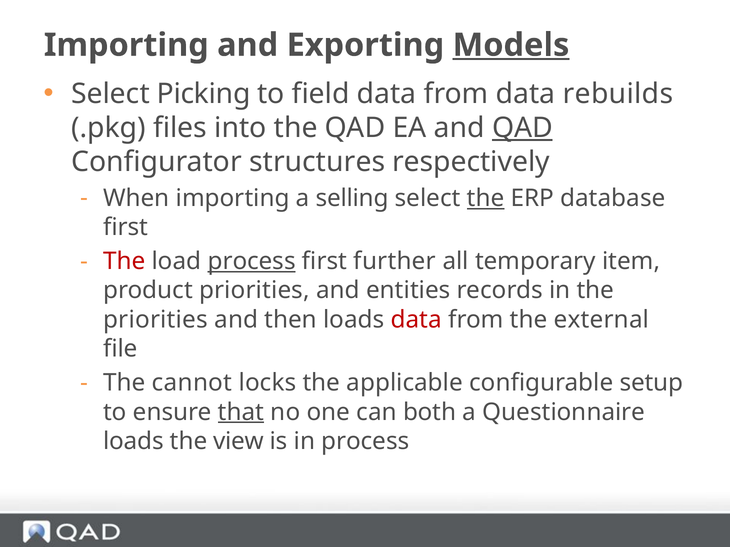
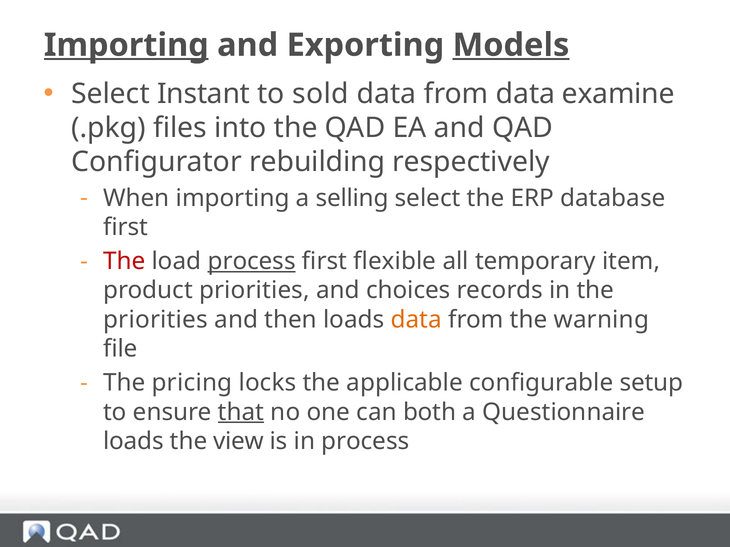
Importing at (126, 45) underline: none -> present
Picking: Picking -> Instant
field: field -> sold
rebuilds: rebuilds -> examine
QAD at (522, 128) underline: present -> none
structures: structures -> rebuilding
the at (486, 198) underline: present -> none
further: further -> flexible
entities: entities -> choices
data at (416, 320) colour: red -> orange
external: external -> warning
cannot: cannot -> pricing
